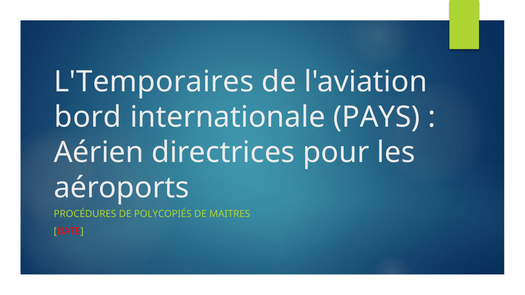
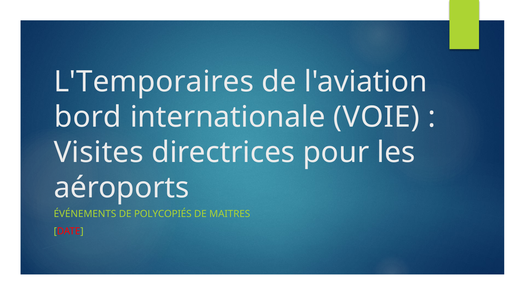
PAYS: PAYS -> VOIE
Aérien: Aérien -> Visites
PROCÉDURES: PROCÉDURES -> ÉVÉNEMENTS
